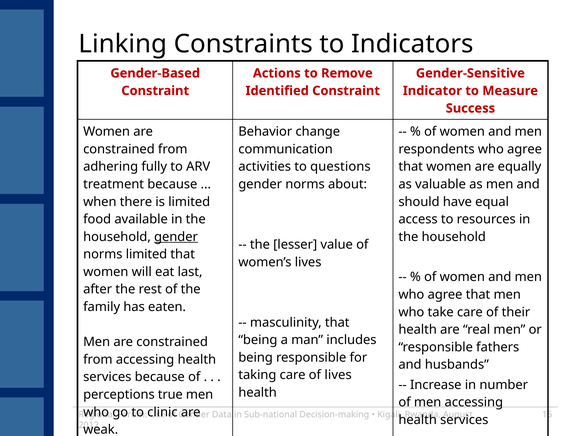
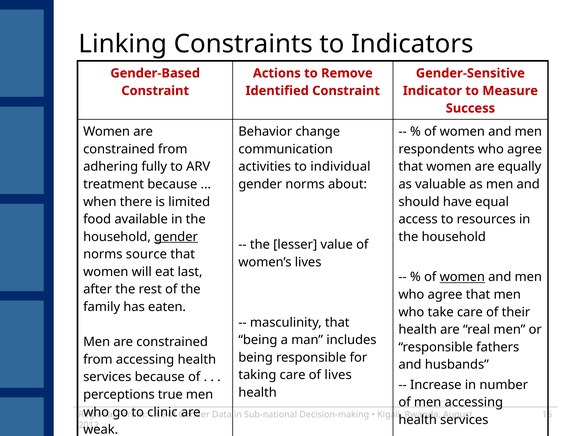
questions: questions -> individual
norms limited: limited -> source
women at (462, 277) underline: none -> present
